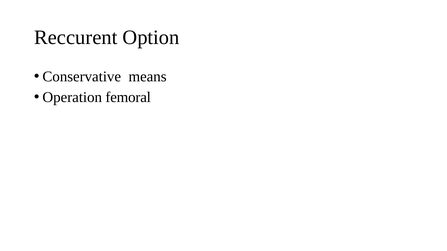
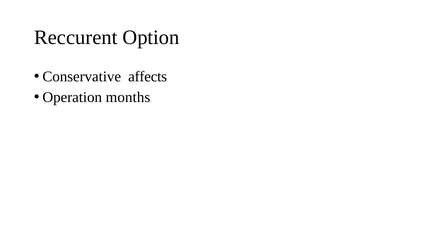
means: means -> affects
femoral: femoral -> months
